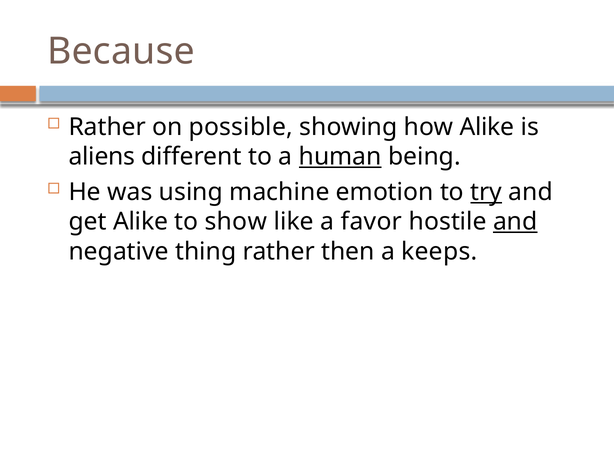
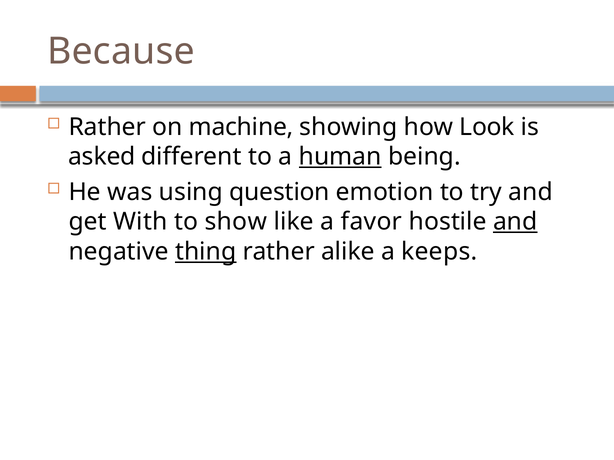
possible: possible -> machine
how Alike: Alike -> Look
aliens: aliens -> asked
machine: machine -> question
try underline: present -> none
get Alike: Alike -> With
thing underline: none -> present
then: then -> alike
